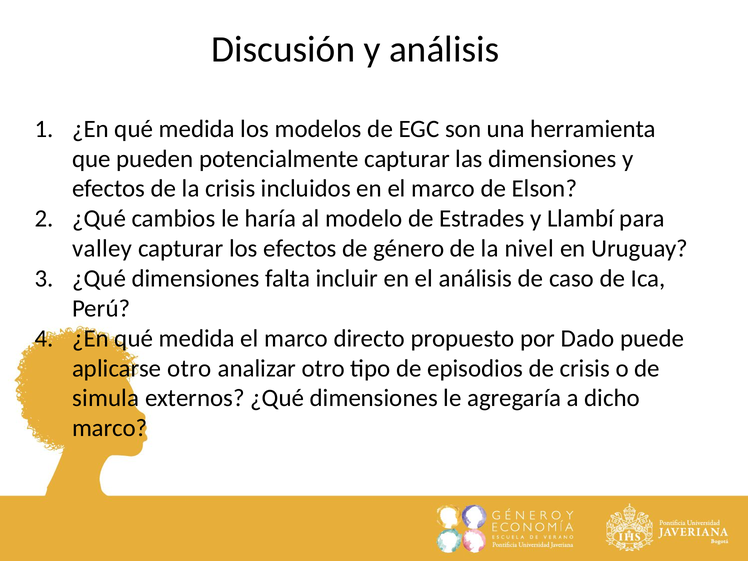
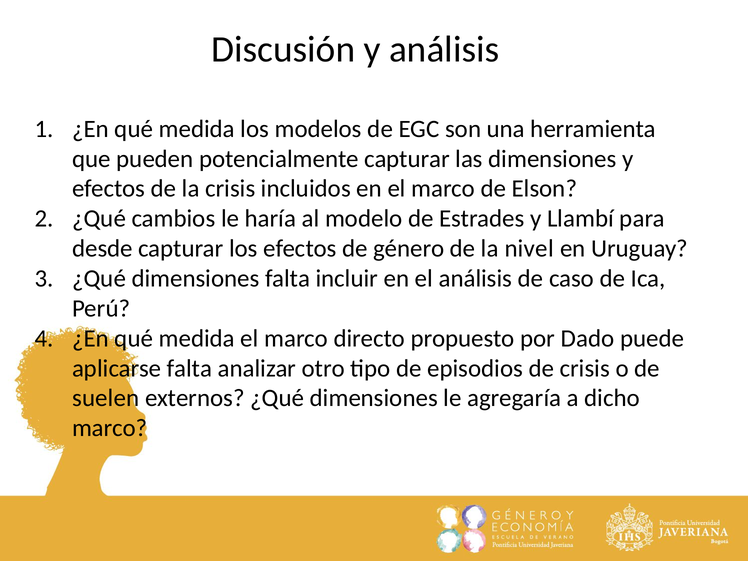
valley: valley -> desde
aplicarse otro: otro -> falta
simula: simula -> suelen
